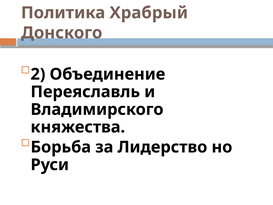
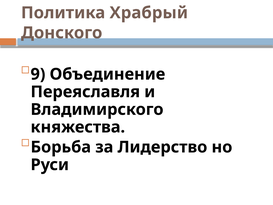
2: 2 -> 9
Переяславль: Переяславль -> Переяславля
